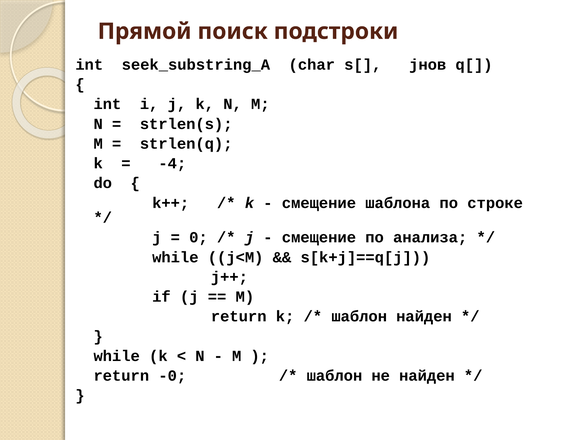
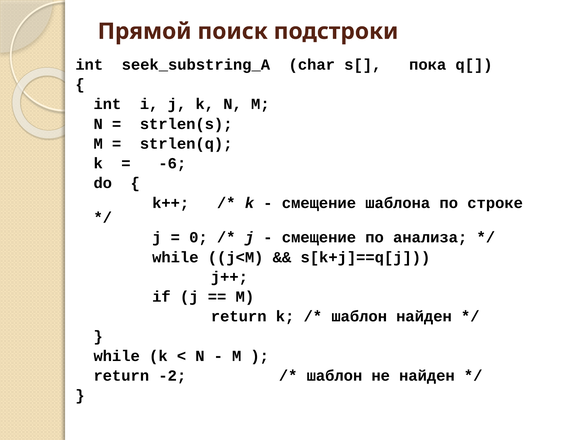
jнов: jнов -> пока
-4: -4 -> -6
-0: -0 -> -2
